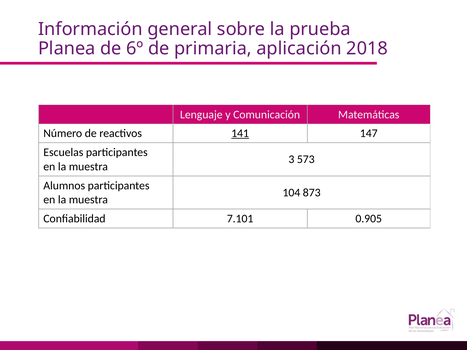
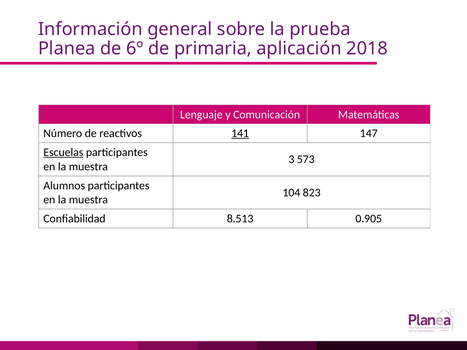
Escuelas underline: none -> present
873: 873 -> 823
7.101: 7.101 -> 8.513
